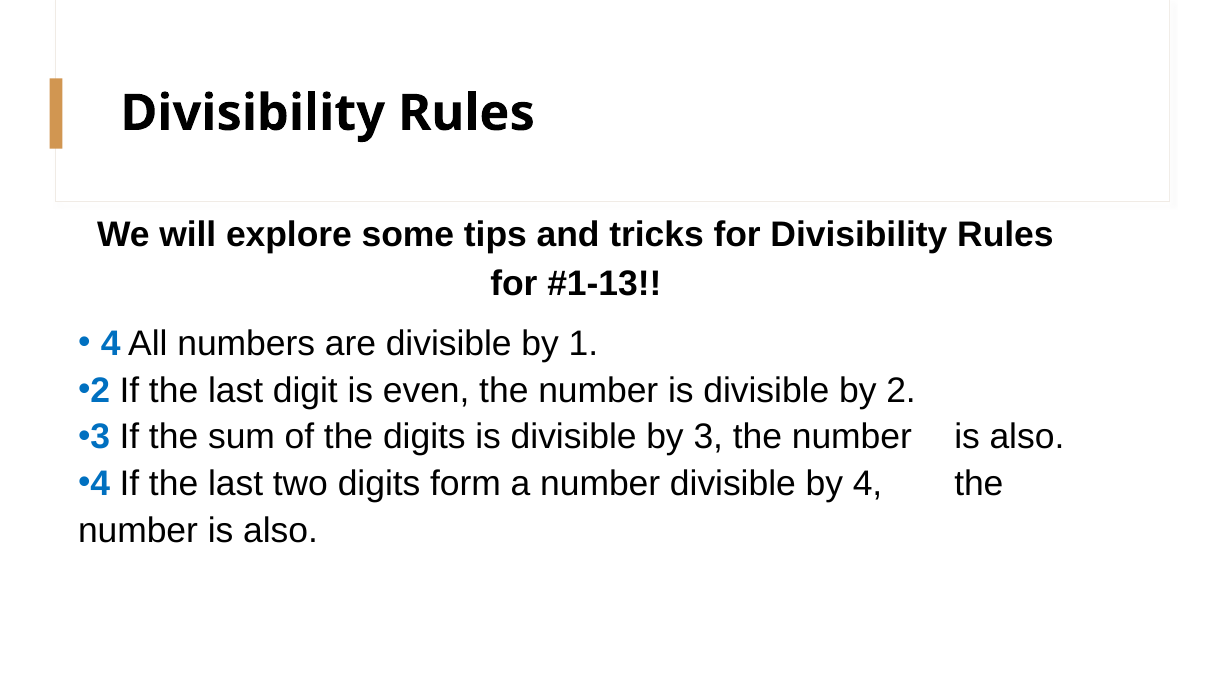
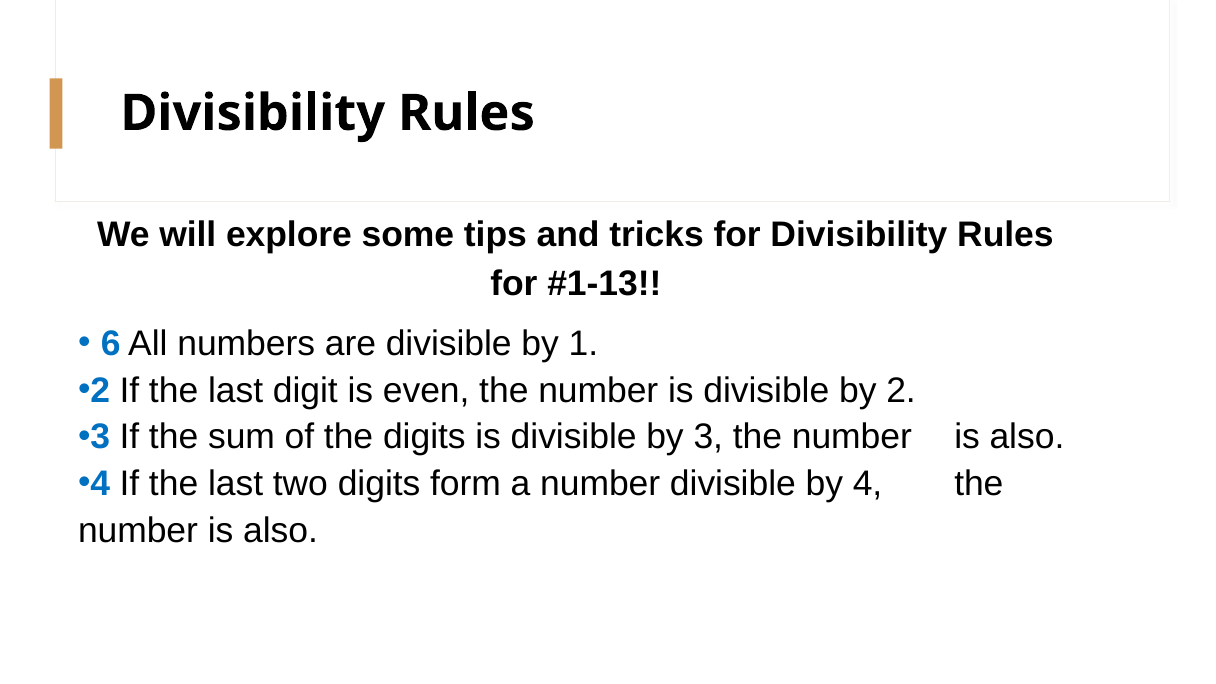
4 at (111, 344): 4 -> 6
